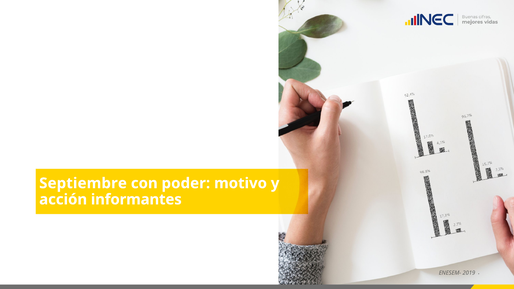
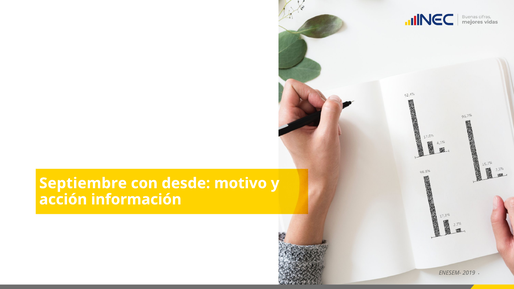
poder: poder -> desde
informantes: informantes -> información
